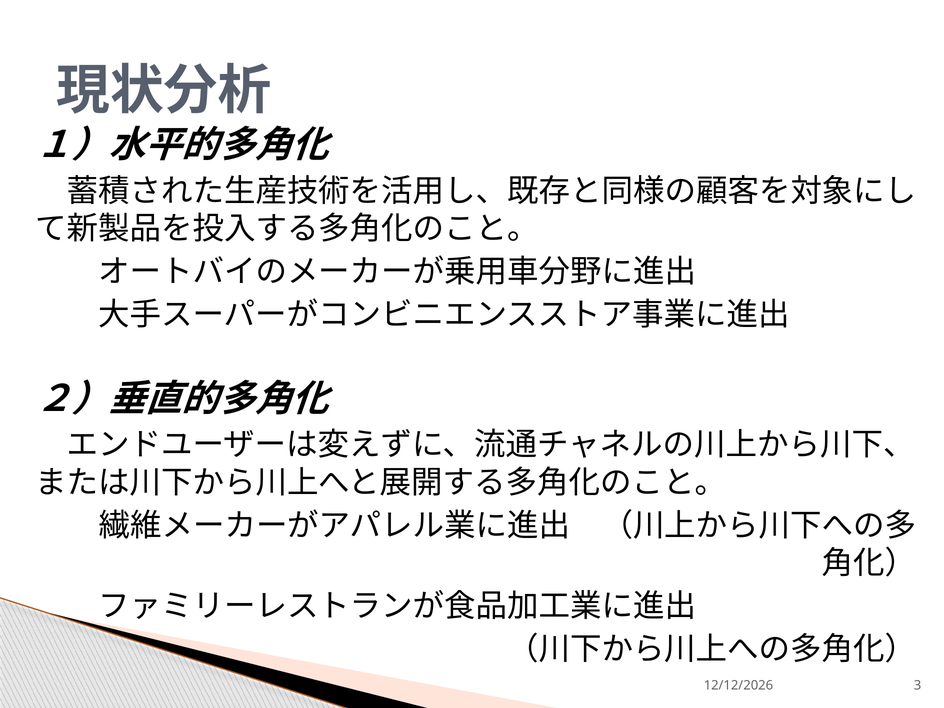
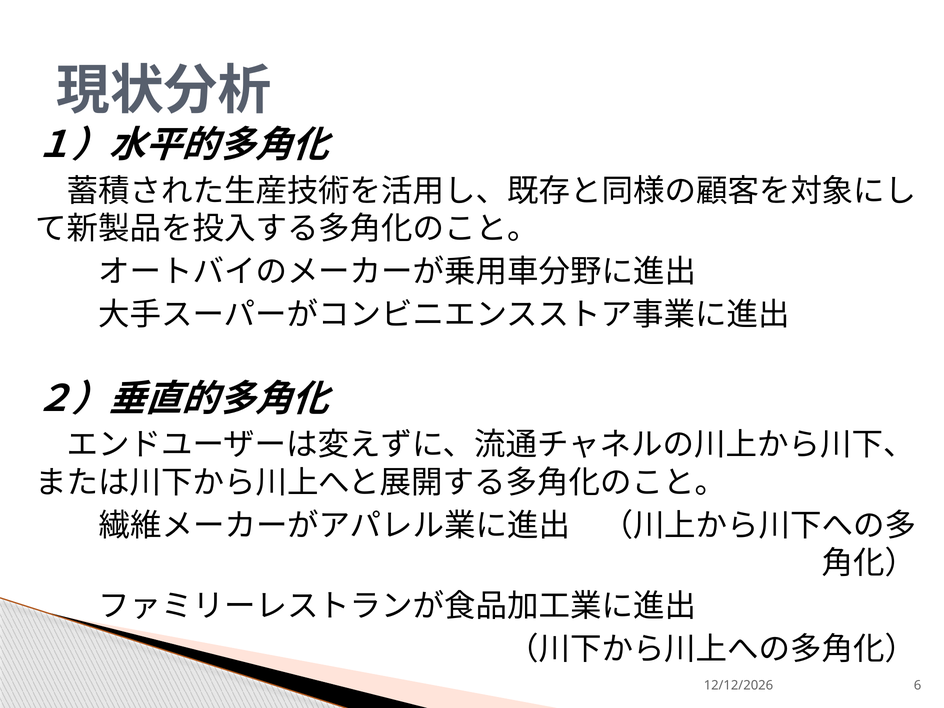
3: 3 -> 6
